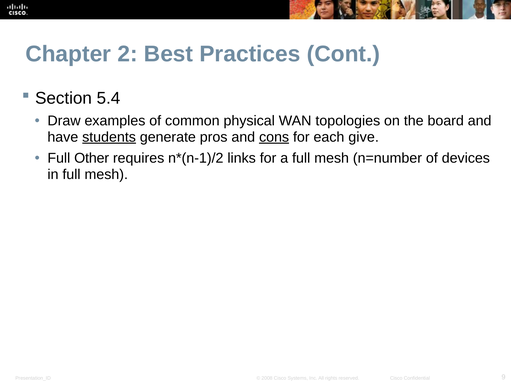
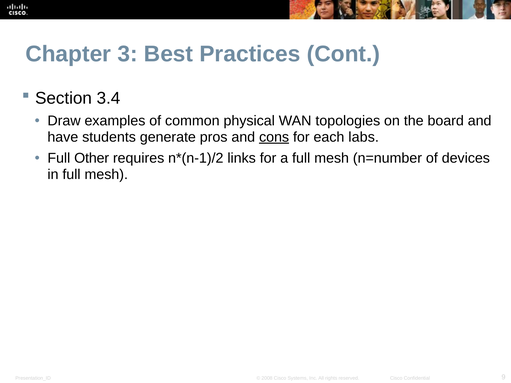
2: 2 -> 3
5.4: 5.4 -> 3.4
students underline: present -> none
give: give -> labs
